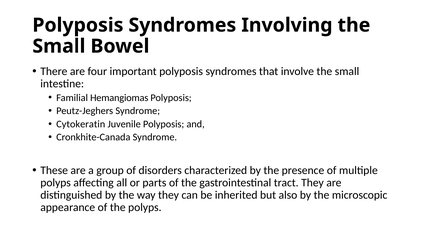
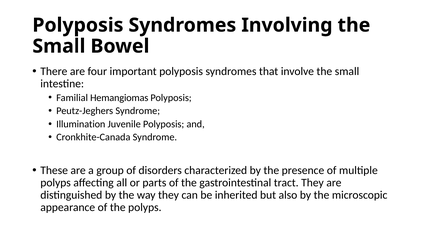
Cytokeratin: Cytokeratin -> Illumination
